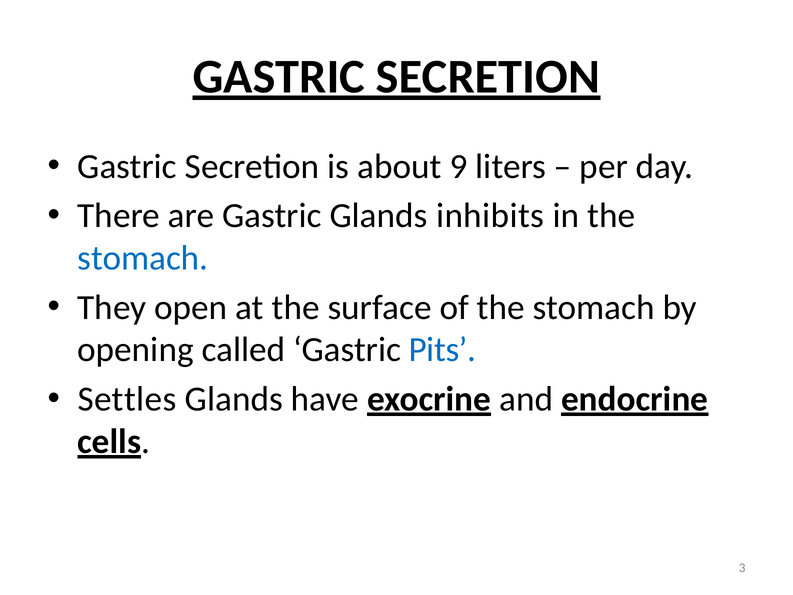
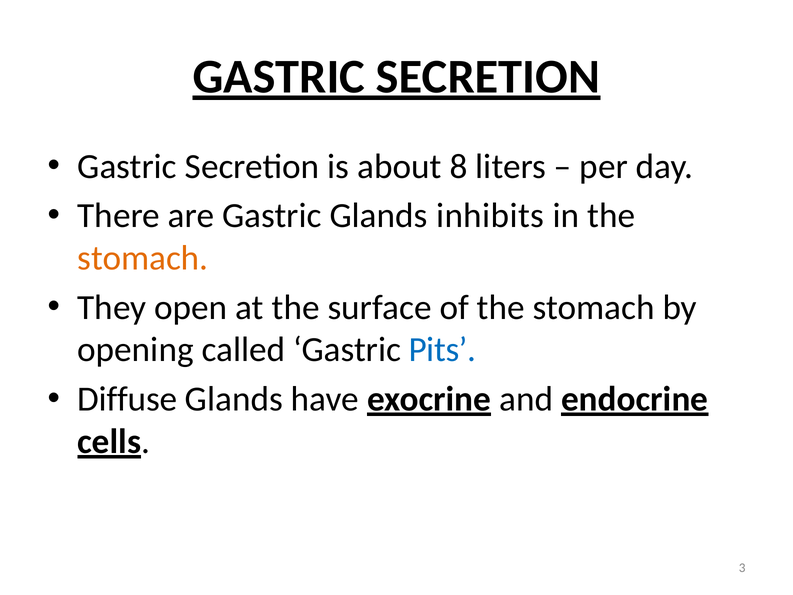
9: 9 -> 8
stomach at (143, 258) colour: blue -> orange
Settles: Settles -> Diffuse
